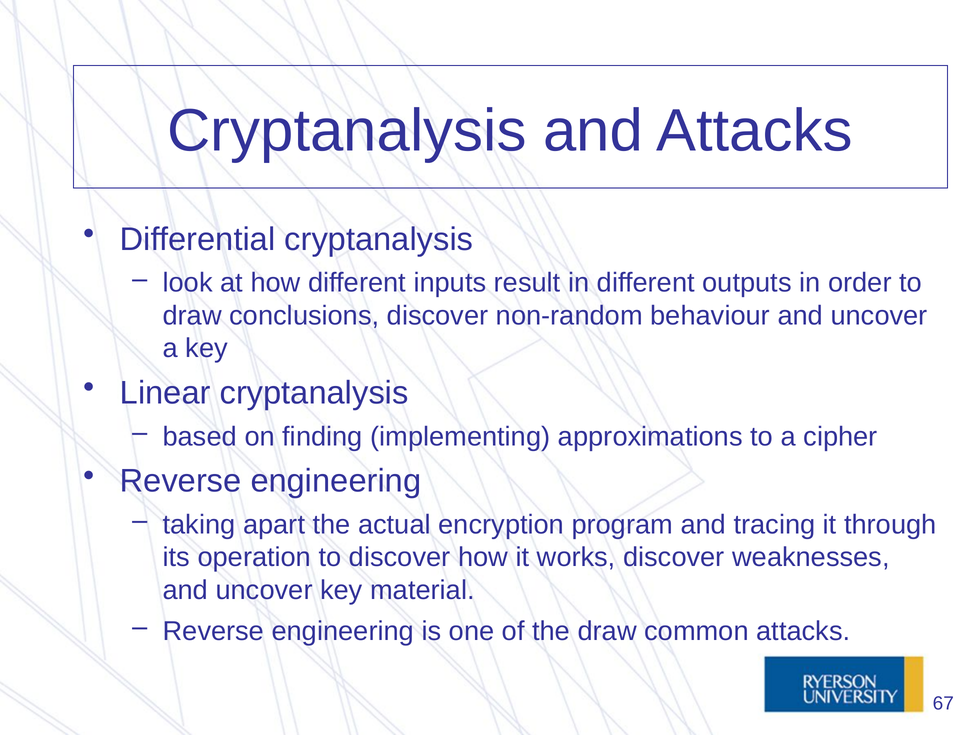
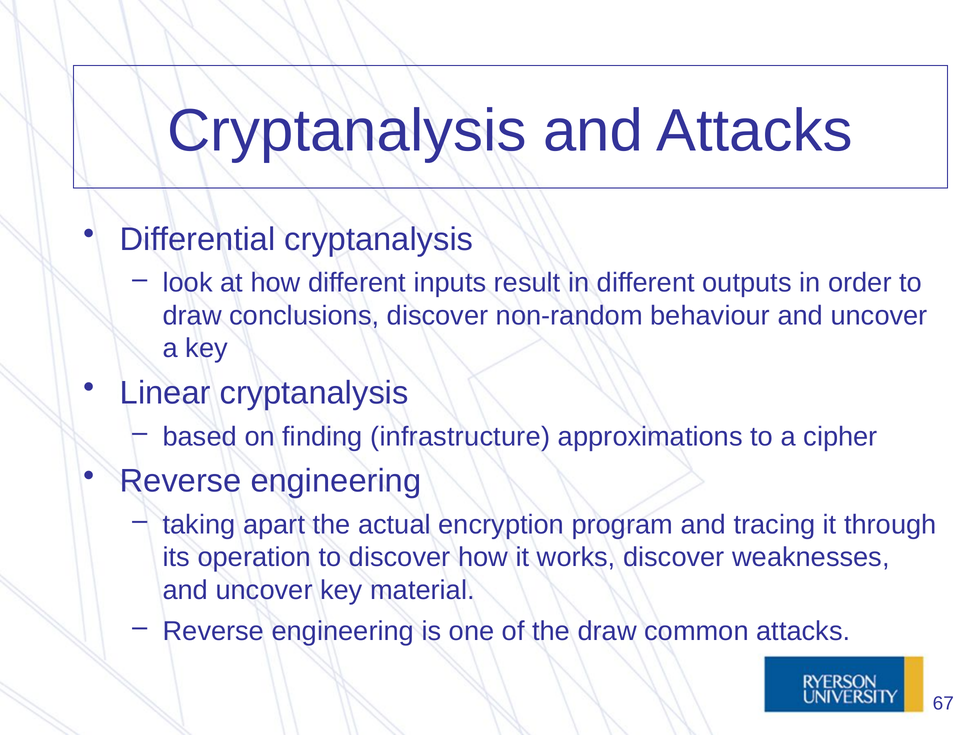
implementing: implementing -> infrastructure
